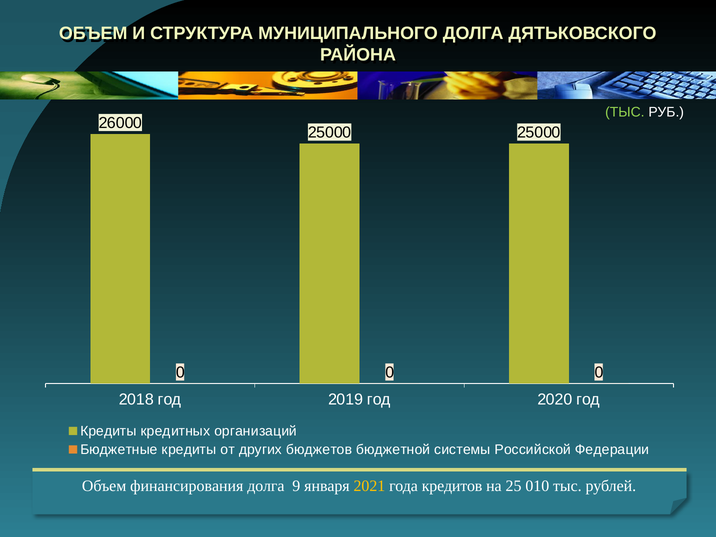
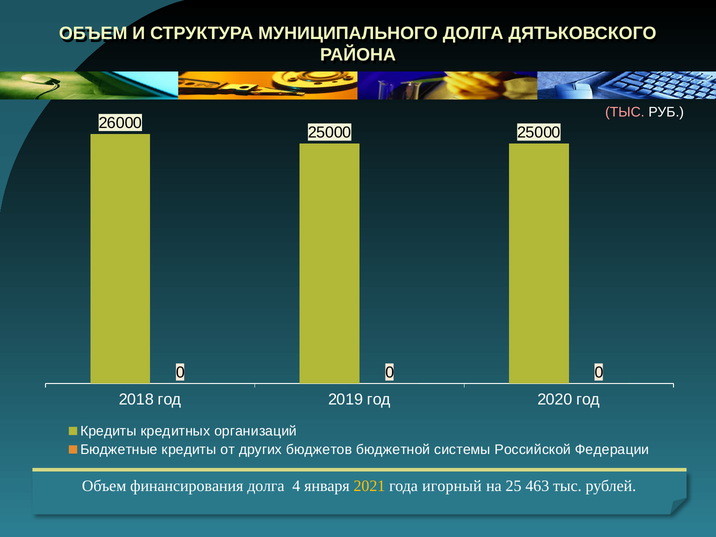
ТЫС at (625, 112) colour: light green -> pink
9: 9 -> 4
кредитов: кредитов -> игорный
010: 010 -> 463
